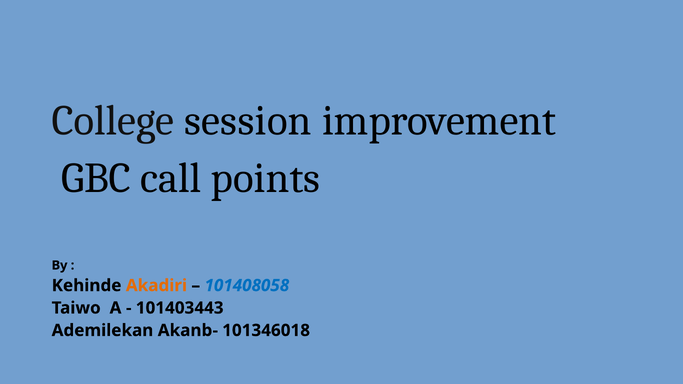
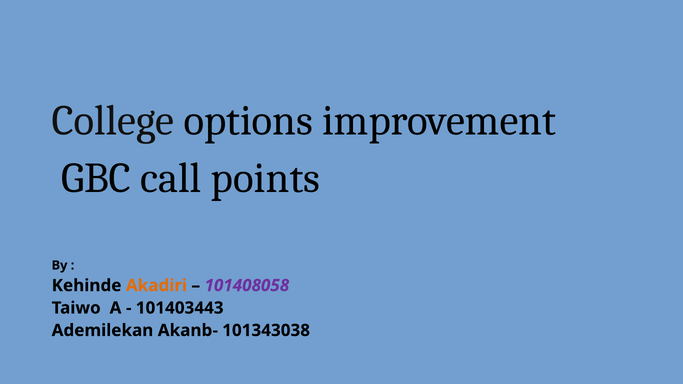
session: session -> options
101408058 colour: blue -> purple
101346018: 101346018 -> 101343038
